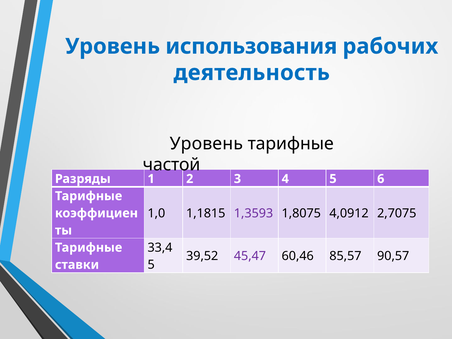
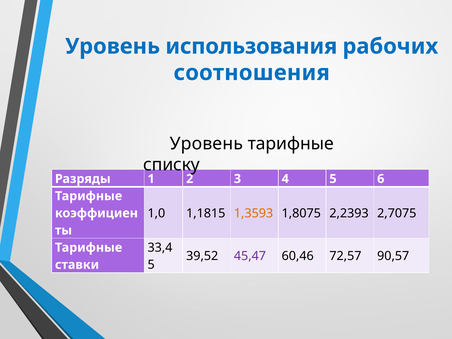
деятельность: деятельность -> соотношения
частой: частой -> списку
1,3593 colour: purple -> orange
4,0912: 4,0912 -> 2,2393
85,57: 85,57 -> 72,57
